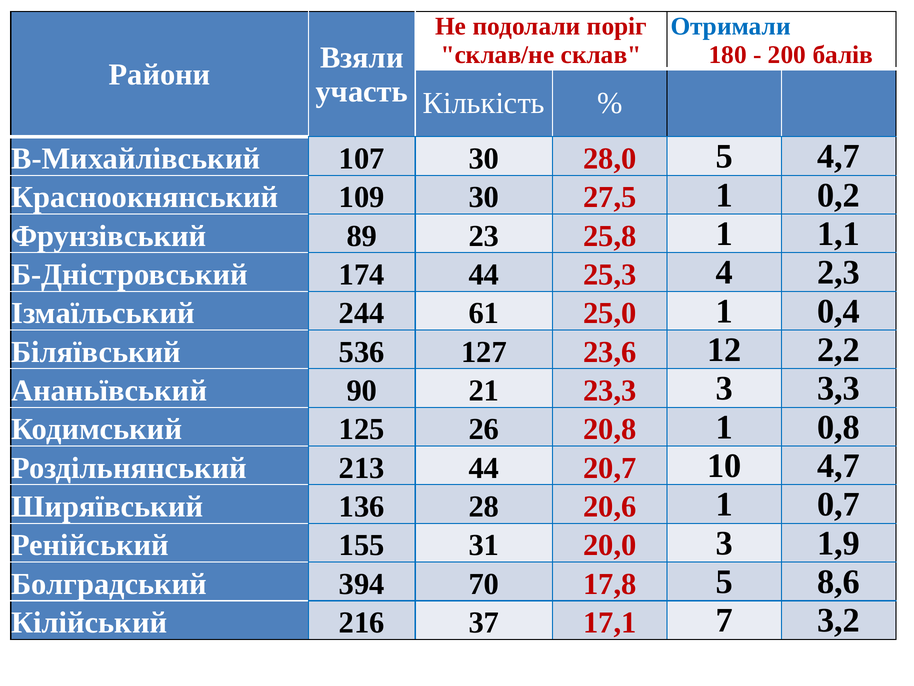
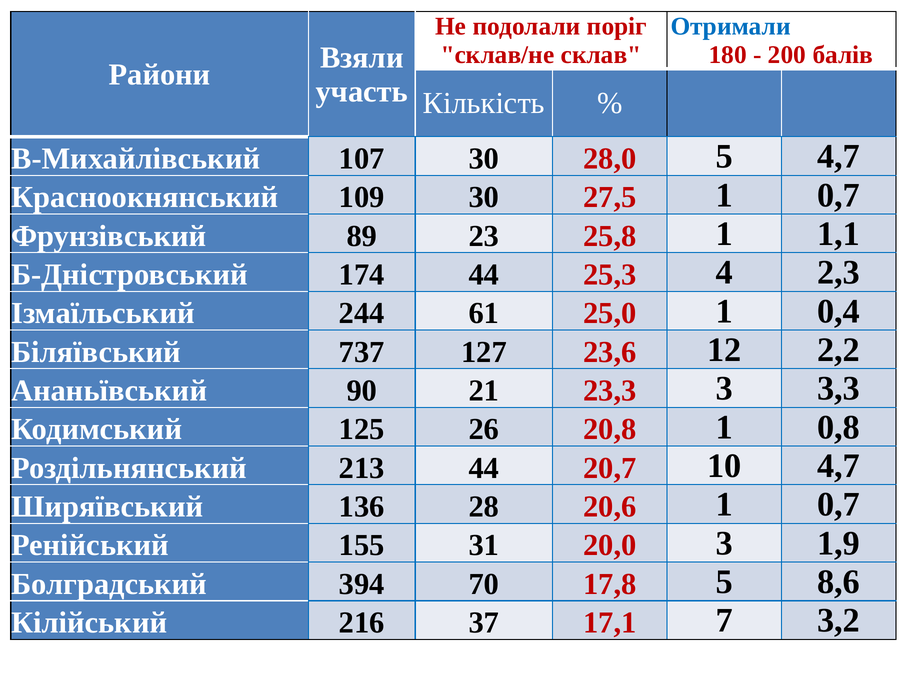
27,5 1 0,2: 0,2 -> 0,7
536: 536 -> 737
